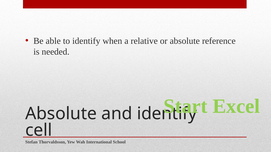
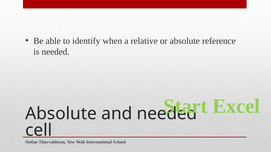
and identify: identify -> needed
